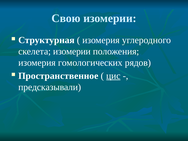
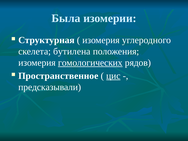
Свою: Свою -> Была
скелета изомерии: изомерии -> бутилена
гомологических underline: none -> present
